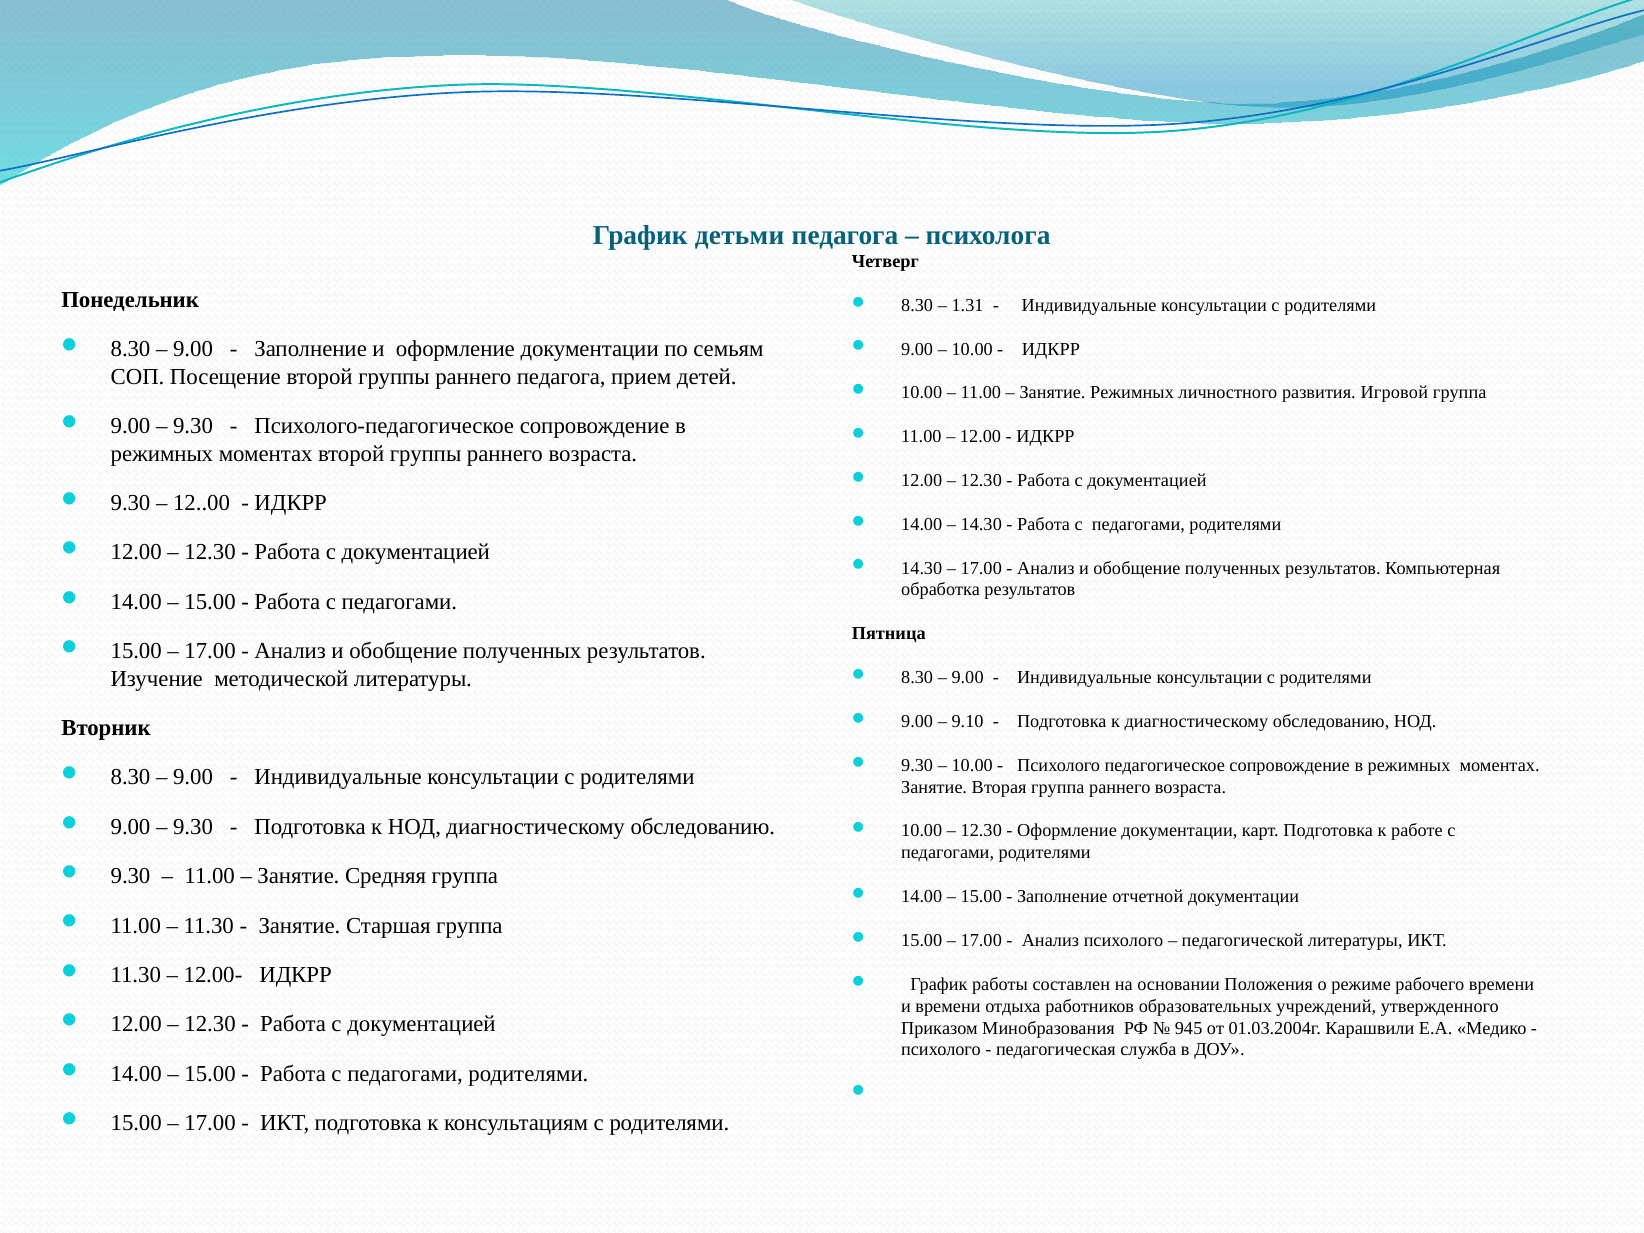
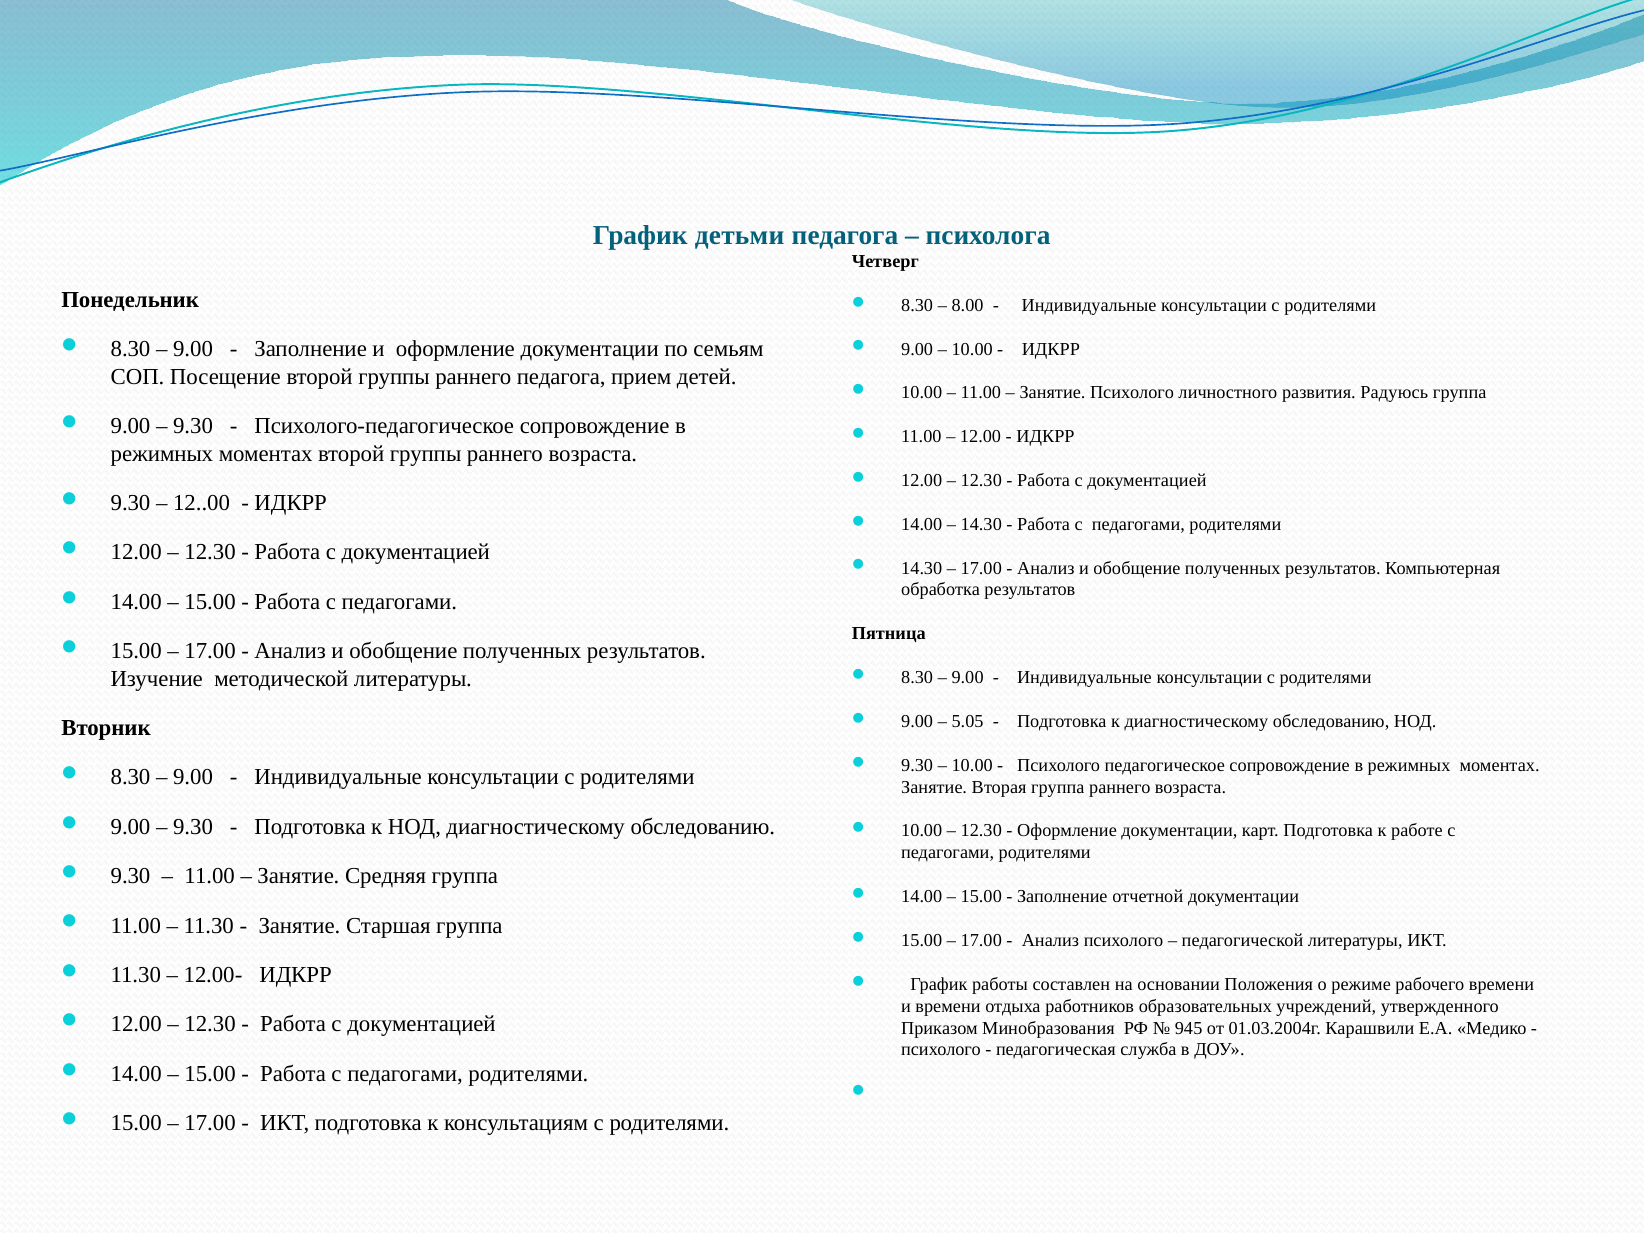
1.31: 1.31 -> 8.00
Занятие Режимных: Режимных -> Психолого
Игровой: Игровой -> Радуюсь
9.10: 9.10 -> 5.05
